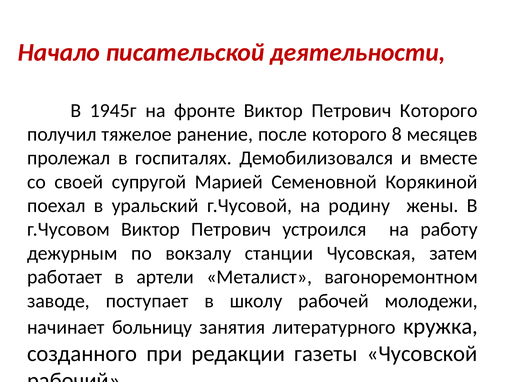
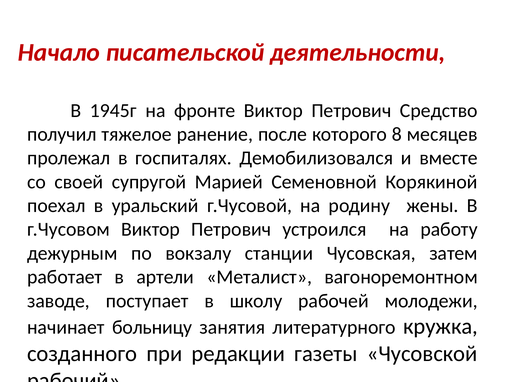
Петрович Которого: Которого -> Средство
